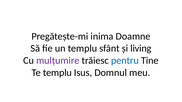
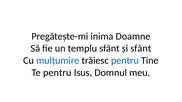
și living: living -> sfânt
mulțumire colour: purple -> blue
Te templu: templu -> pentru
